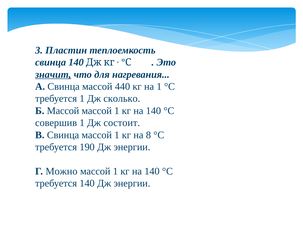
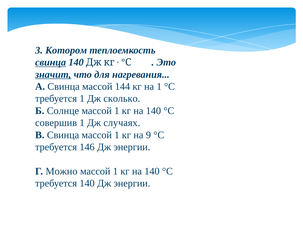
Пластин: Пластин -> Котором
свинца at (51, 62) underline: none -> present
440: 440 -> 144
Б Массой: Массой -> Солнце
состоит: состоит -> случаях
8: 8 -> 9
190: 190 -> 146
